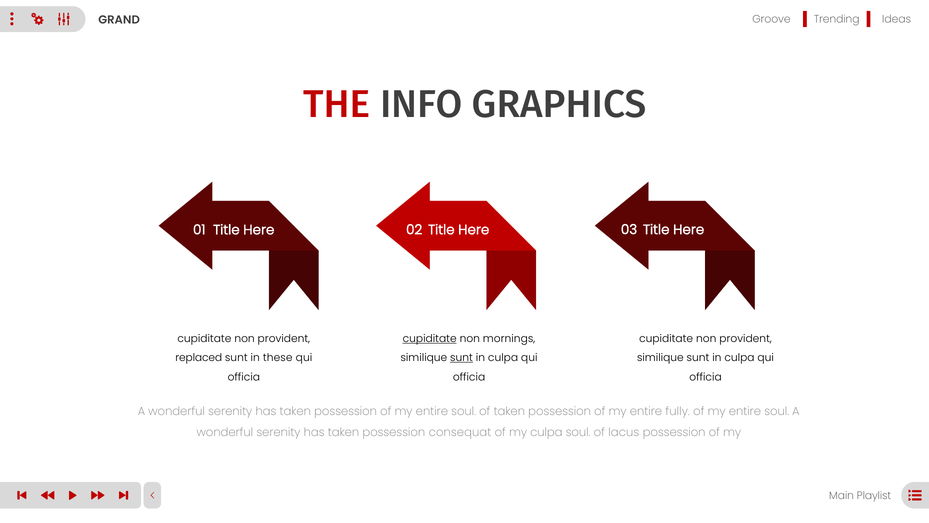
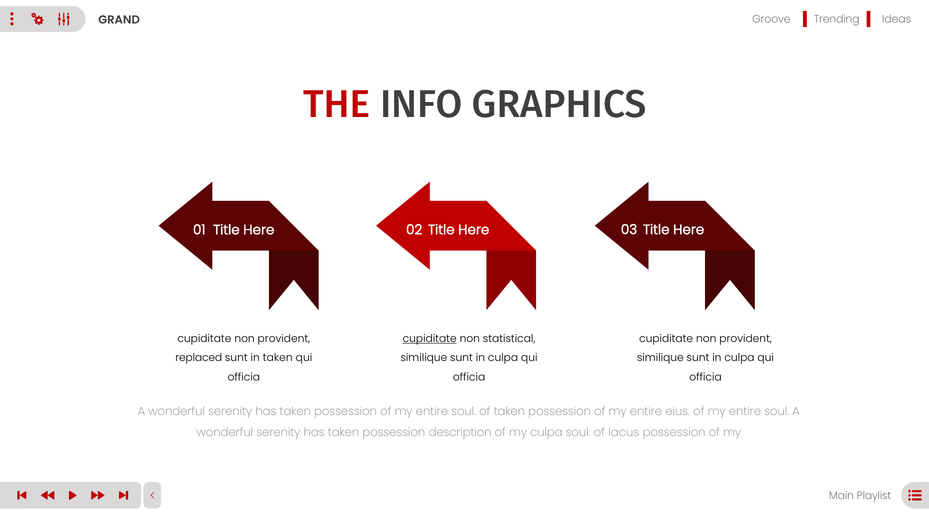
mornings: mornings -> statistical
in these: these -> taken
sunt at (462, 358) underline: present -> none
fully: fully -> eius
consequat: consequat -> description
